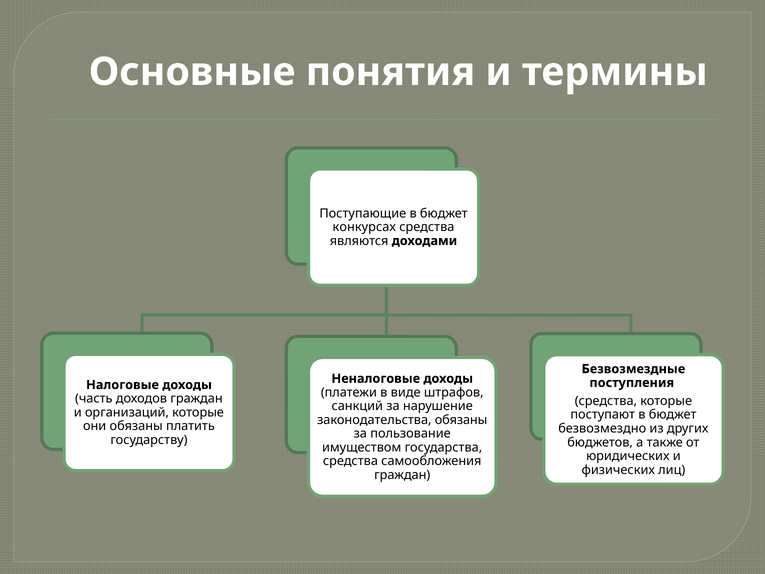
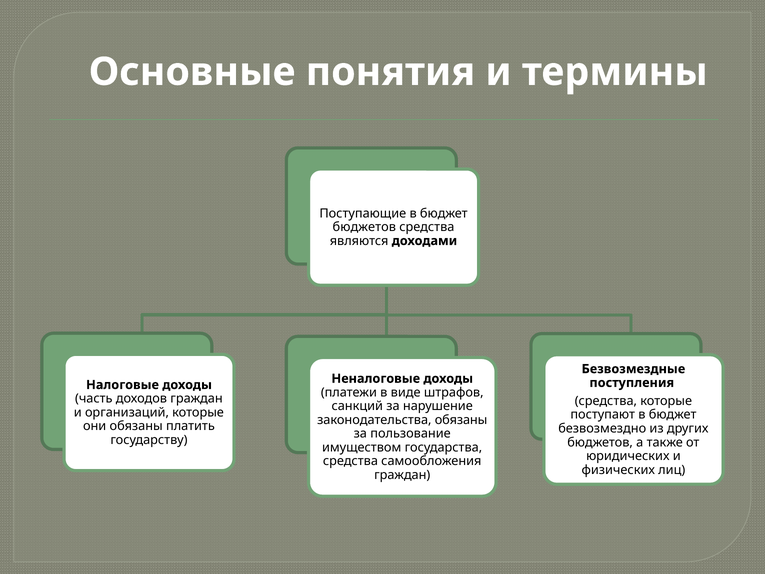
конкурсах at (364, 227): конкурсах -> бюджетов
